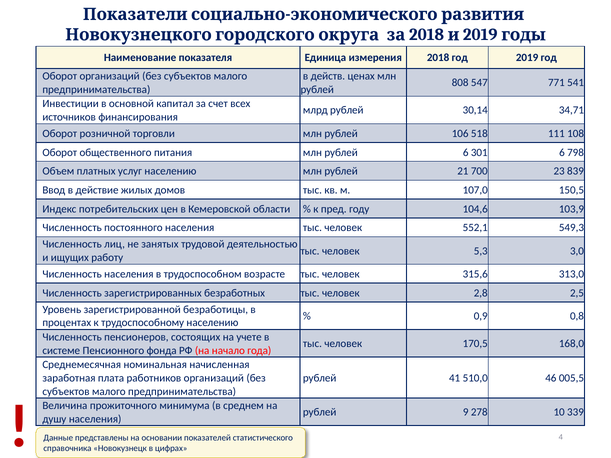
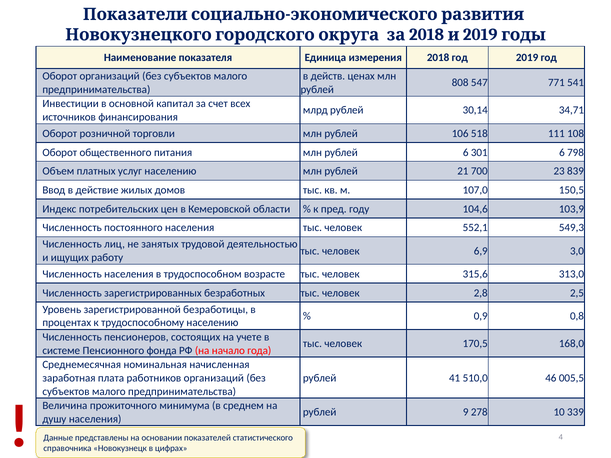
5,3: 5,3 -> 6,9
